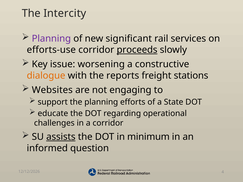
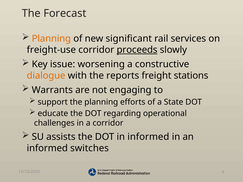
Intercity: Intercity -> Forecast
Planning at (51, 39) colour: purple -> orange
efforts-use: efforts-use -> freight-use
Websites: Websites -> Warrants
assists underline: present -> none
in minimum: minimum -> informed
question: question -> switches
